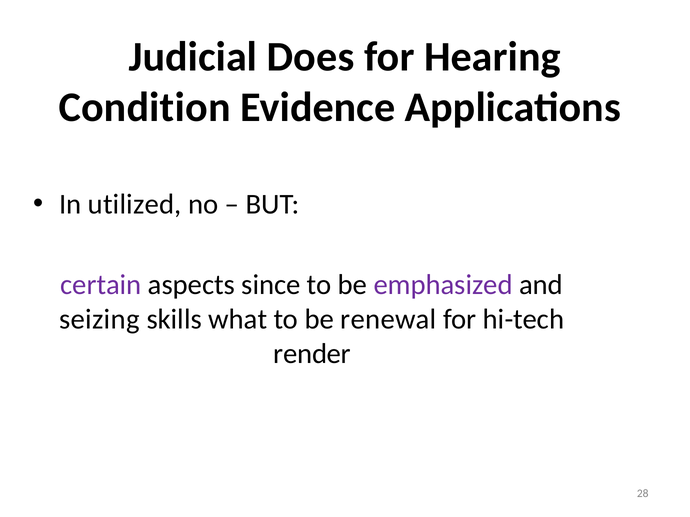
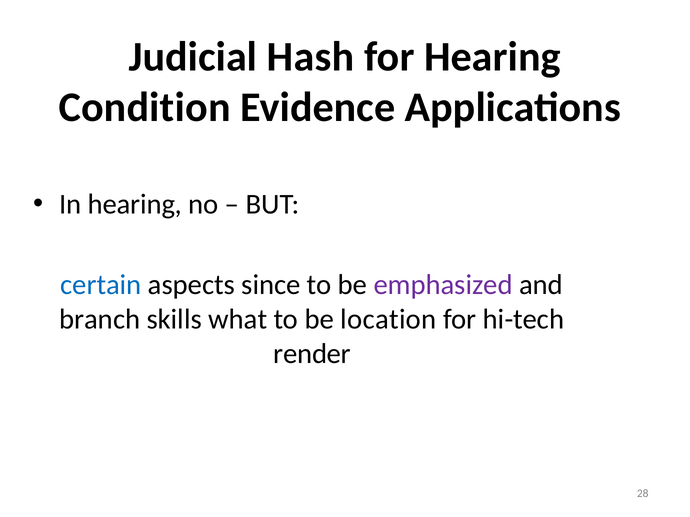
Does: Does -> Hash
In utilized: utilized -> hearing
certain colour: purple -> blue
seizing: seizing -> branch
renewal: renewal -> location
